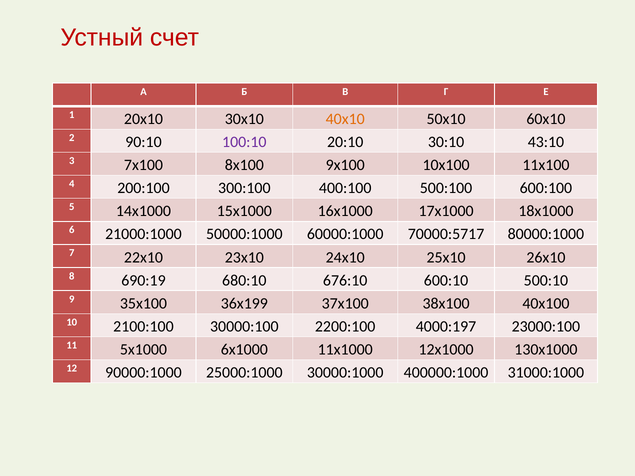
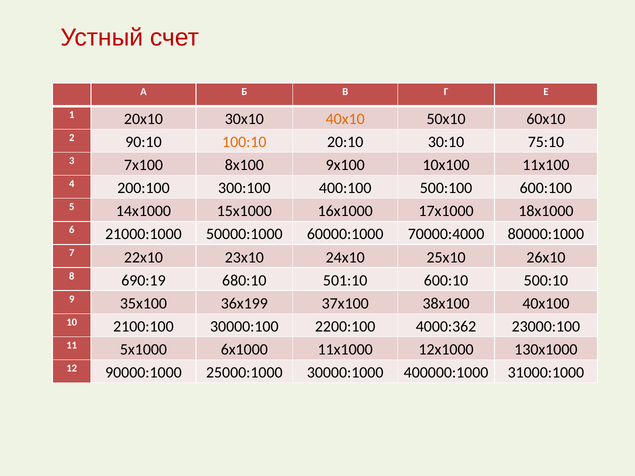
100:10 colour: purple -> orange
43:10: 43:10 -> 75:10
70000:5717: 70000:5717 -> 70000:4000
676:10: 676:10 -> 501:10
4000:197: 4000:197 -> 4000:362
